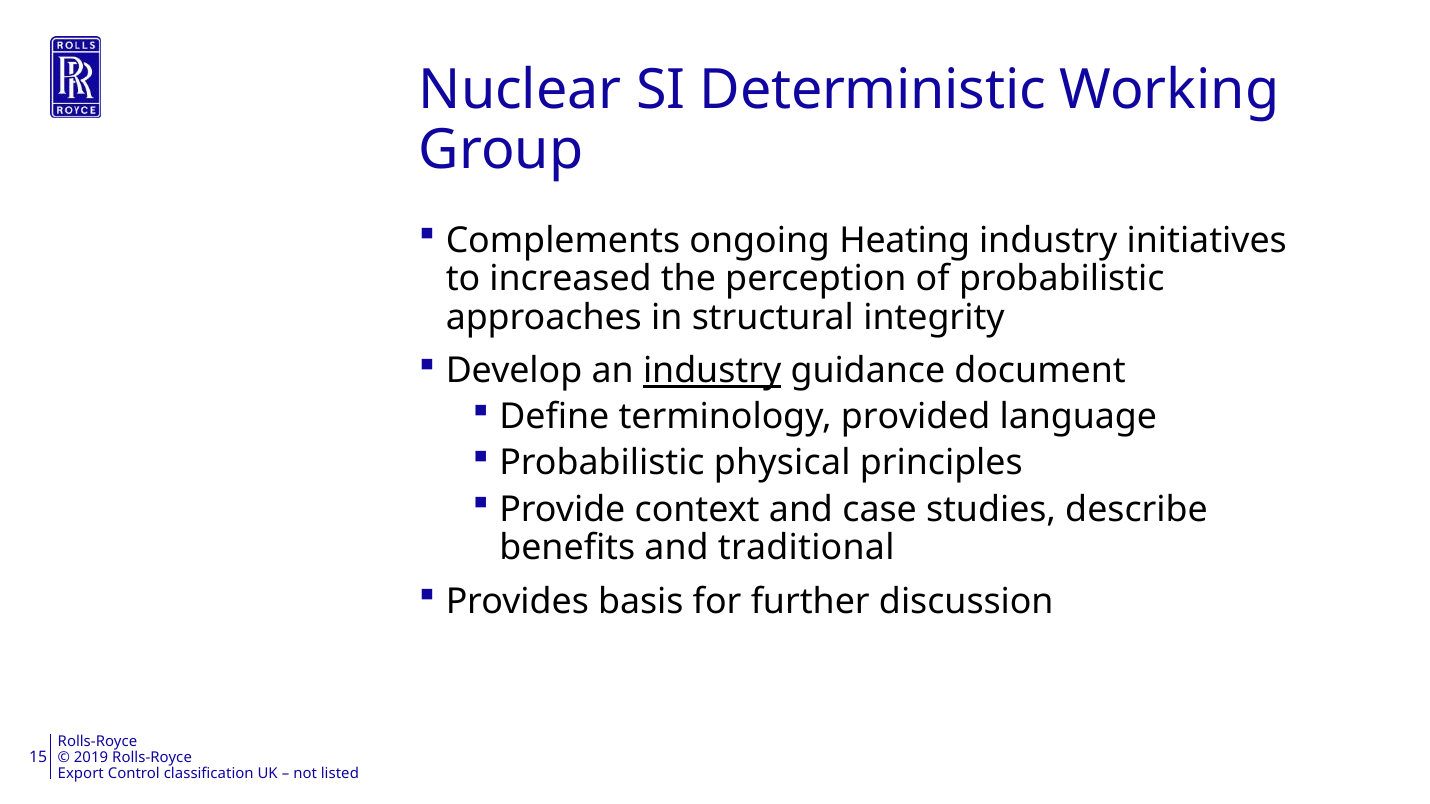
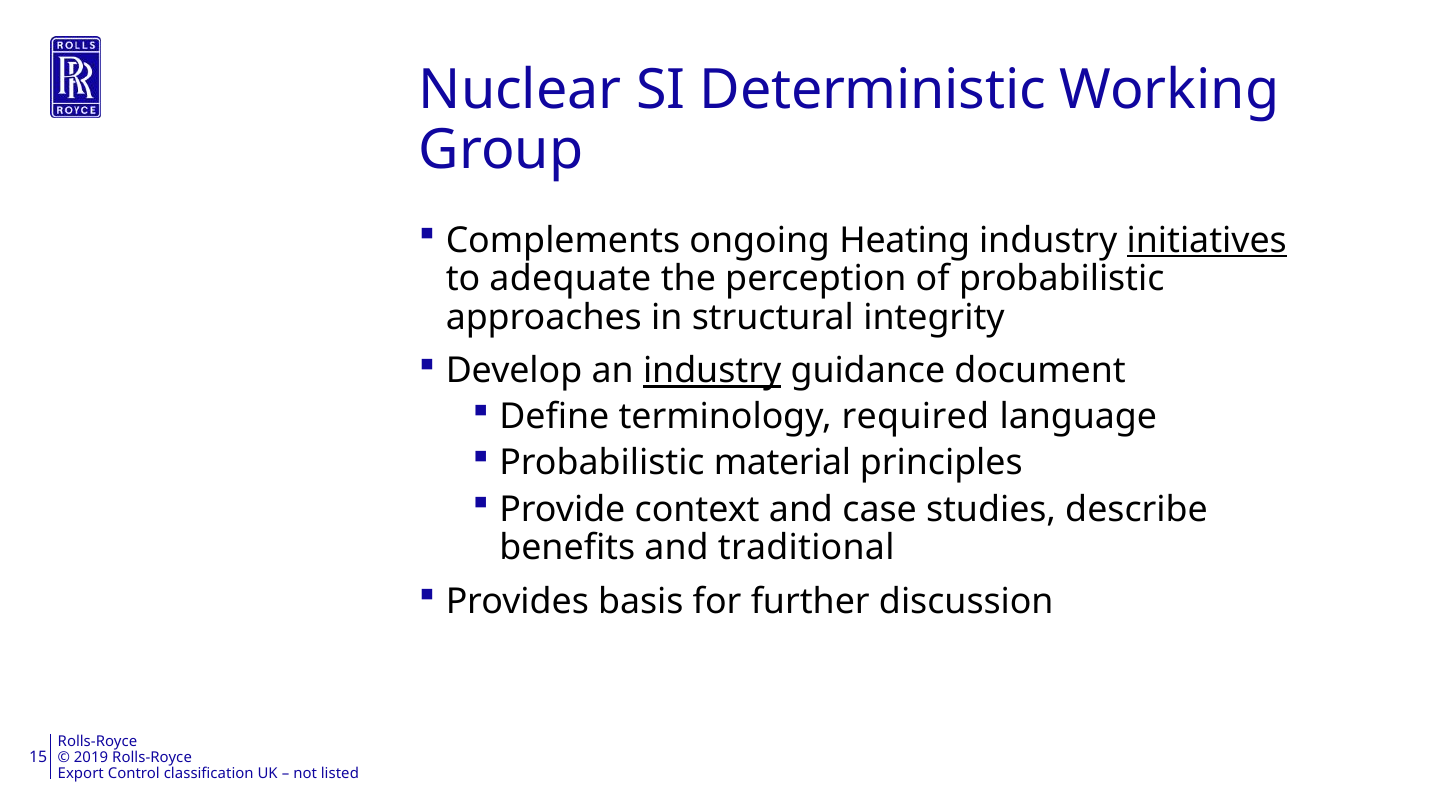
initiatives underline: none -> present
increased: increased -> adequate
provided: provided -> required
physical: physical -> material
